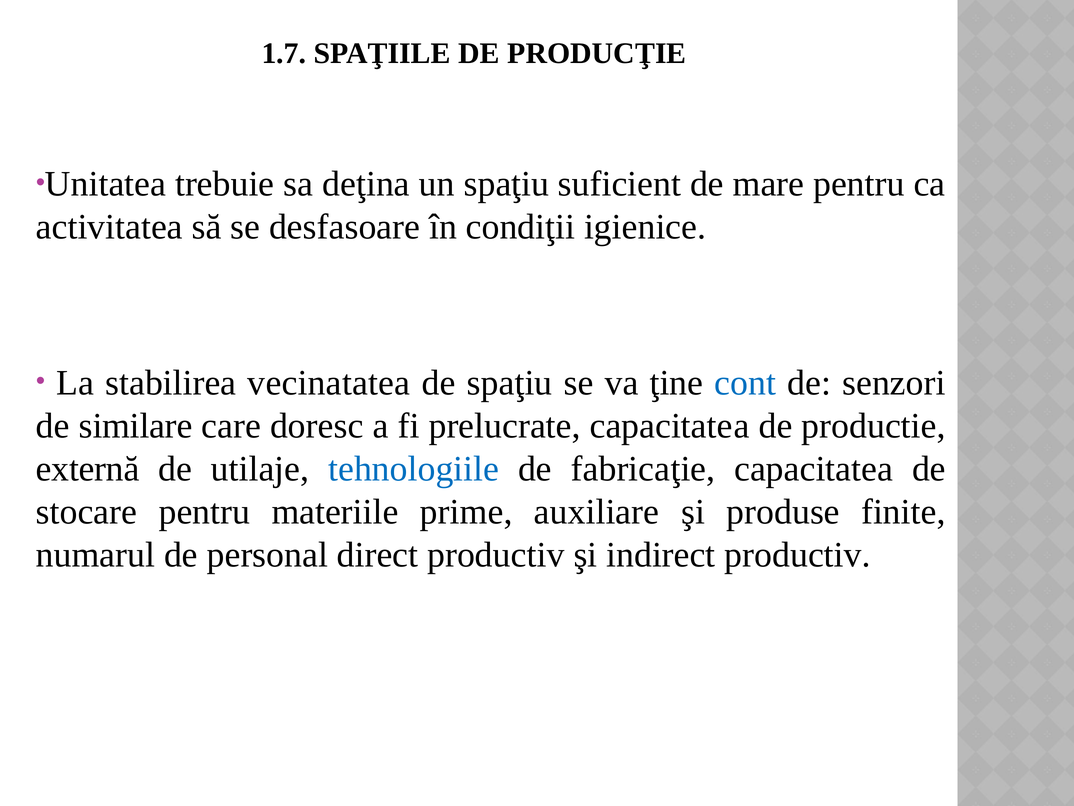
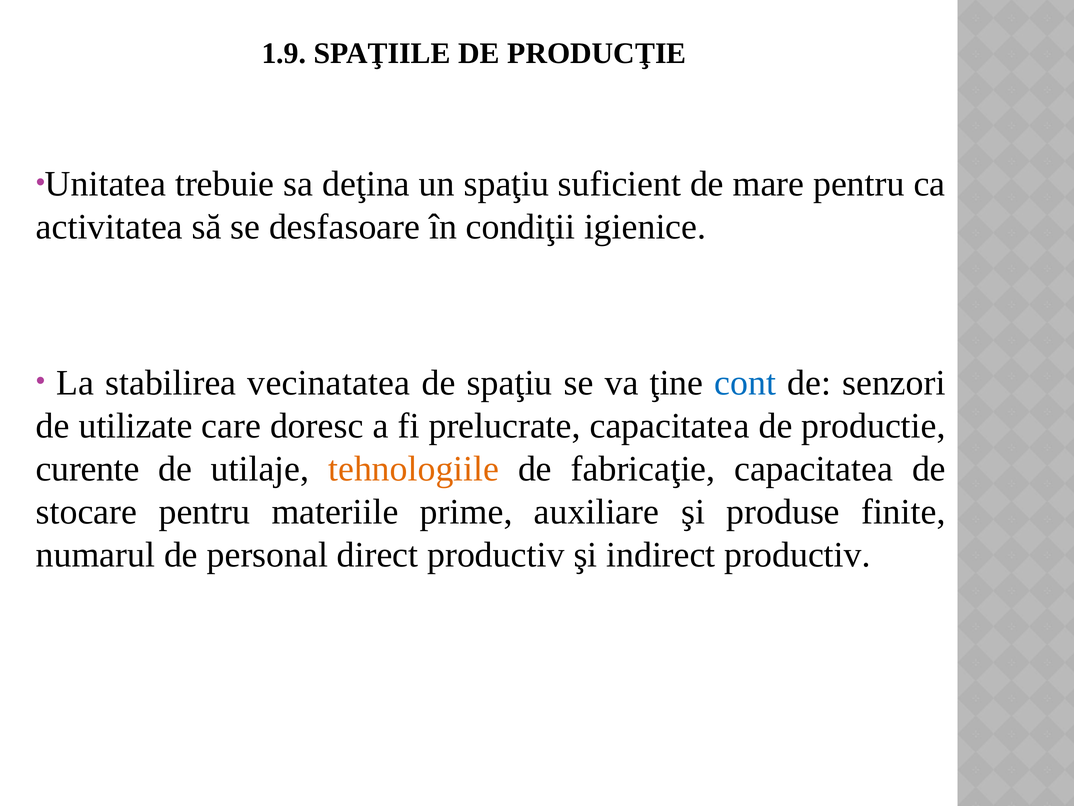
1.7: 1.7 -> 1.9
similare: similare -> utilizate
externă: externă -> curente
tehnologiile colour: blue -> orange
